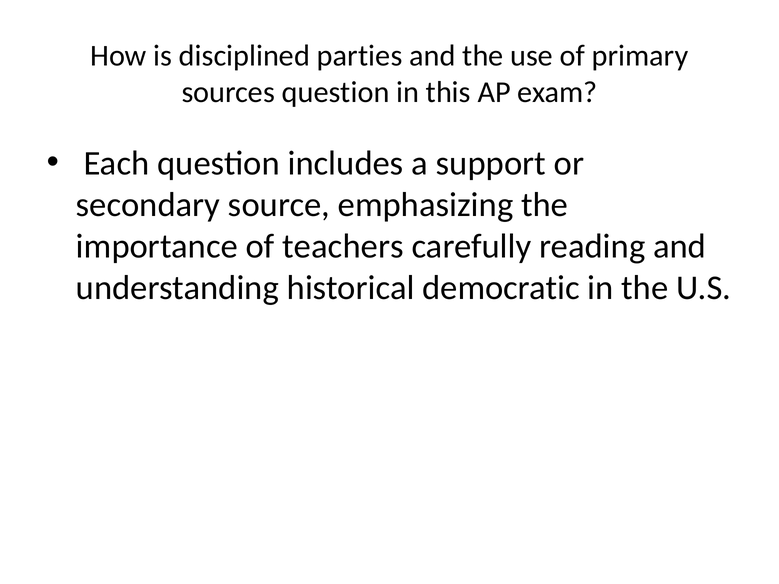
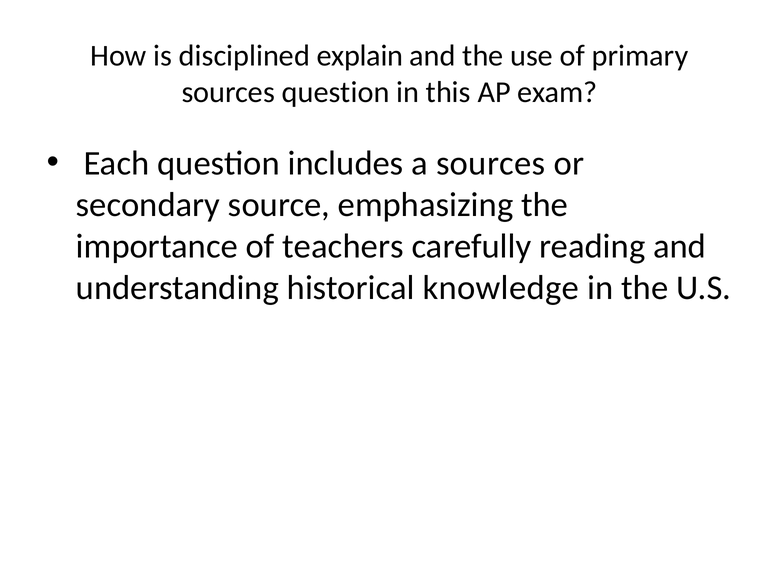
parties: parties -> explain
a support: support -> sources
democratic: democratic -> knowledge
